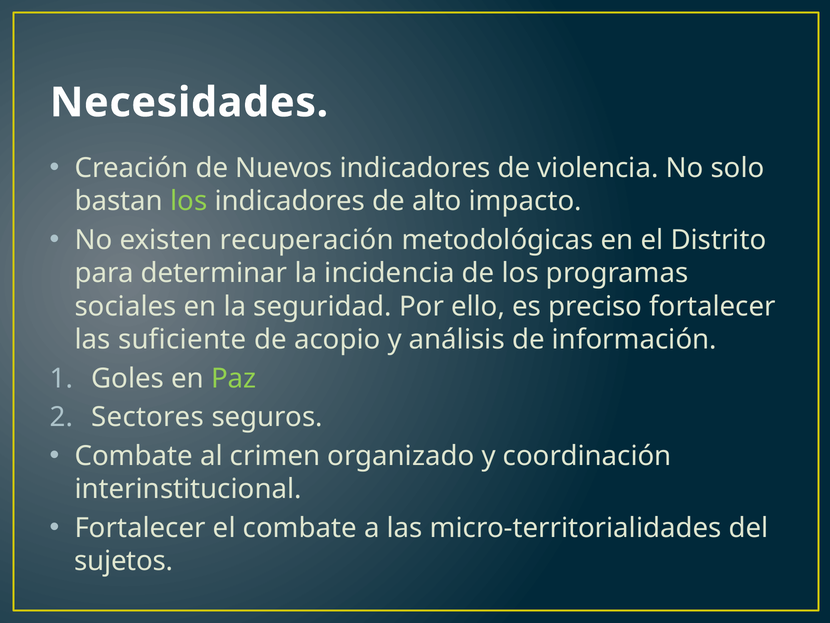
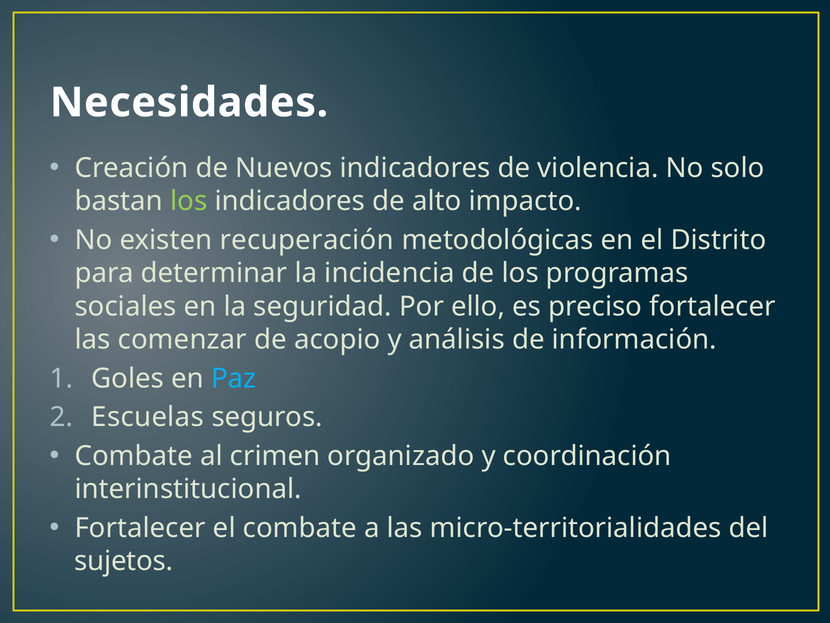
suficiente: suficiente -> comenzar
Paz colour: light green -> light blue
Sectores: Sectores -> Escuelas
